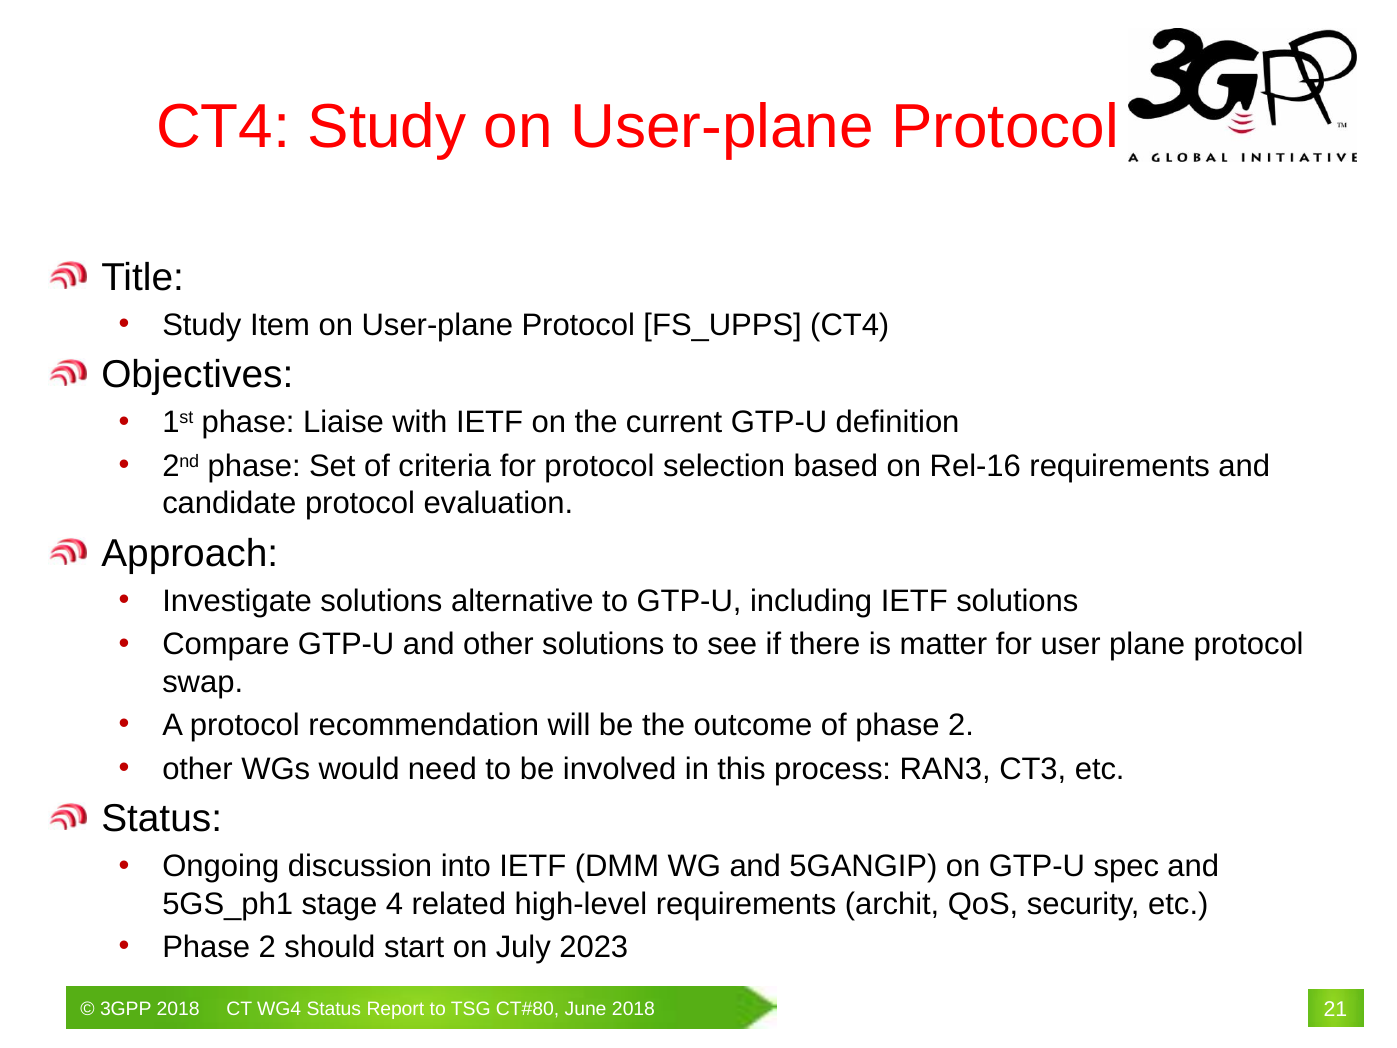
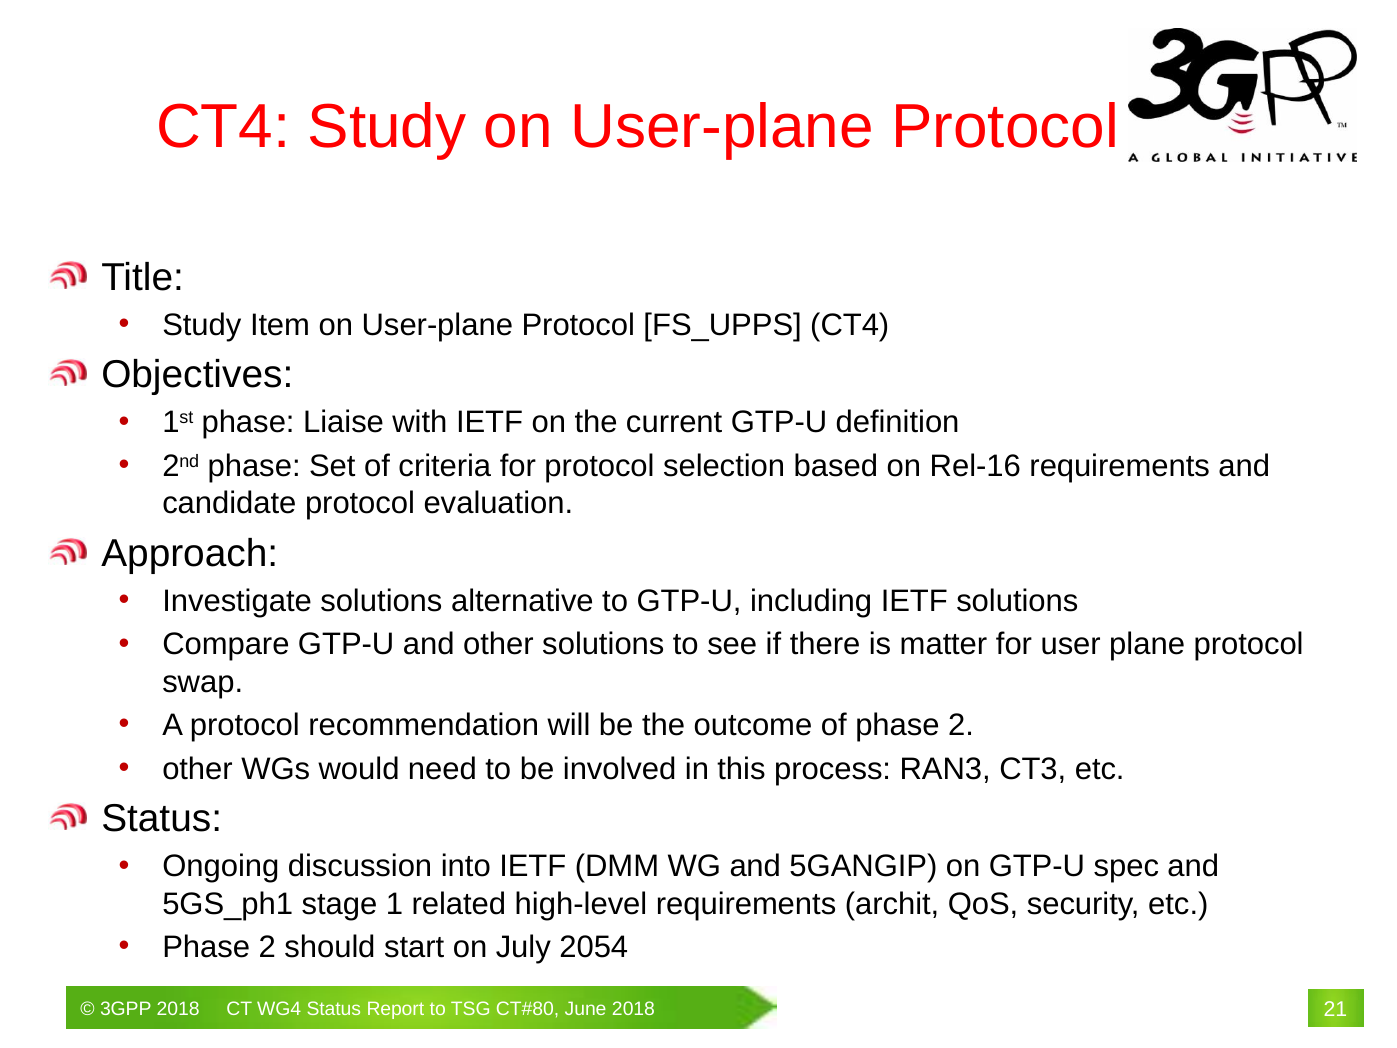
4: 4 -> 1
2023: 2023 -> 2054
